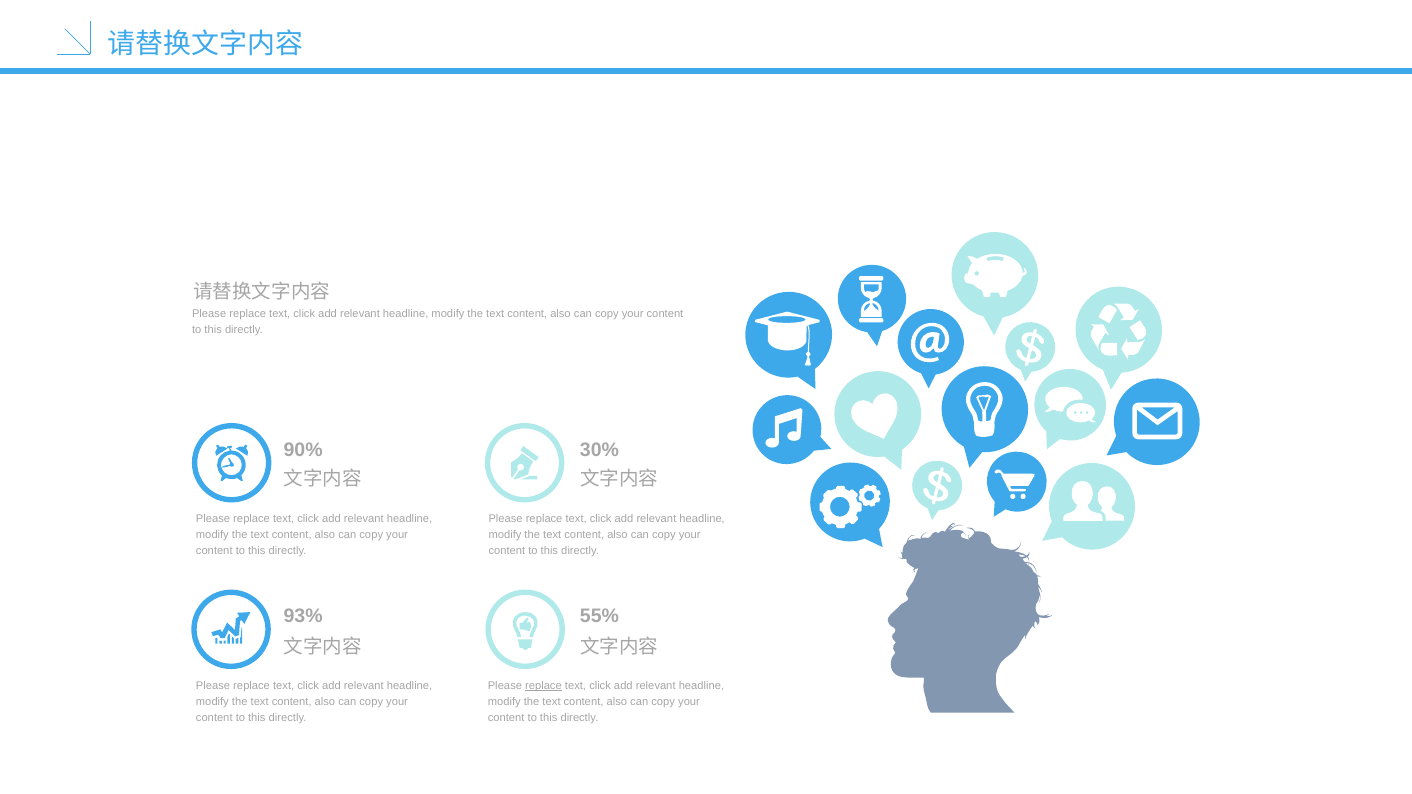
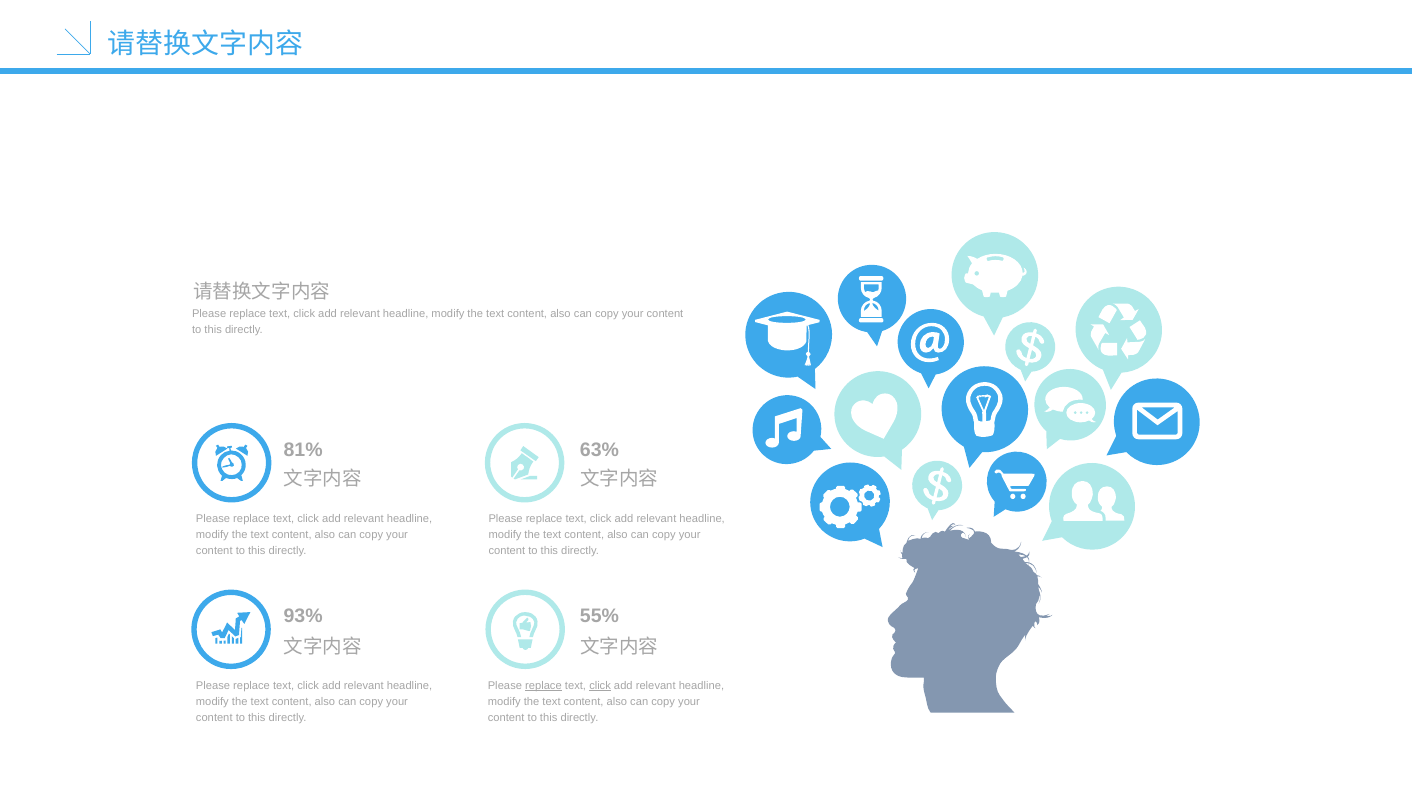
90%: 90% -> 81%
30%: 30% -> 63%
click at (600, 686) underline: none -> present
